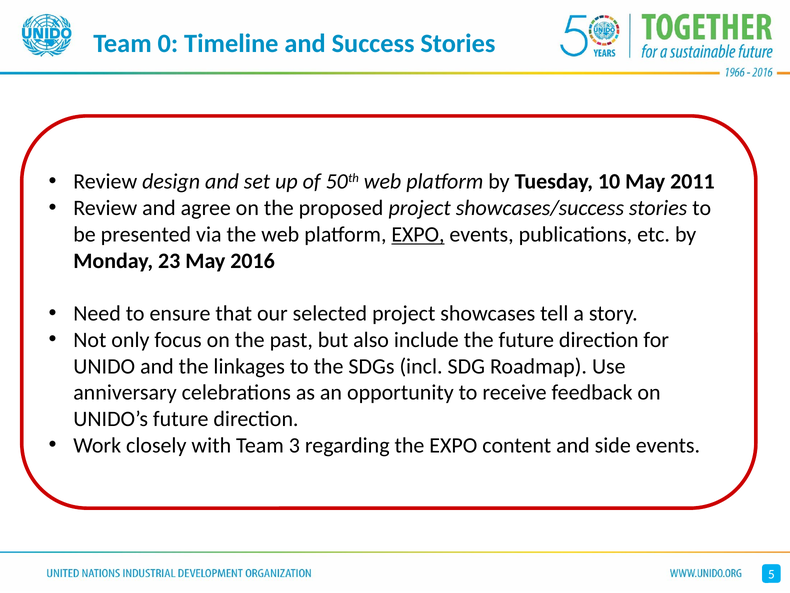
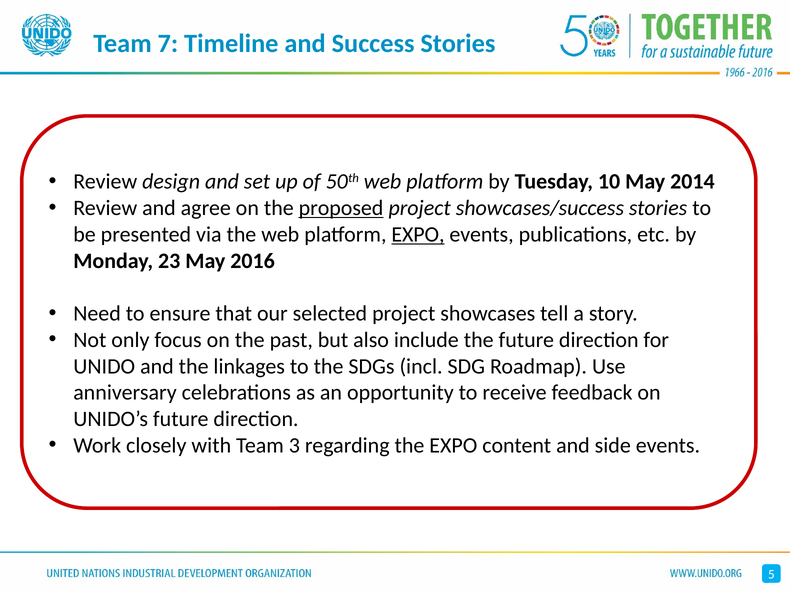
0: 0 -> 7
2011: 2011 -> 2014
proposed underline: none -> present
